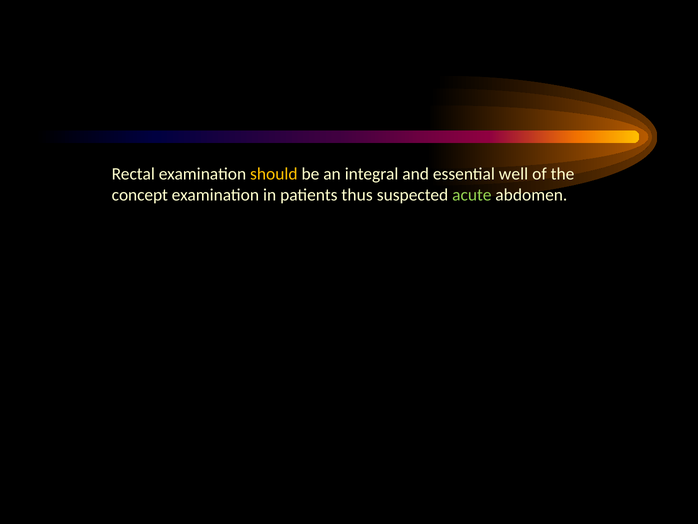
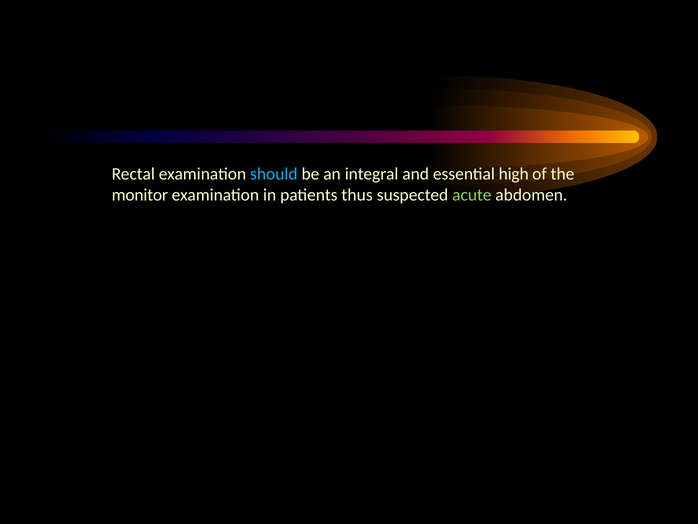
should colour: yellow -> light blue
well: well -> high
concept: concept -> monitor
